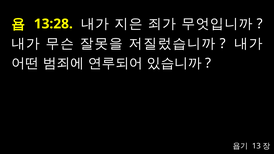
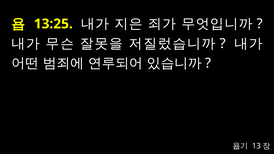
13:28: 13:28 -> 13:25
